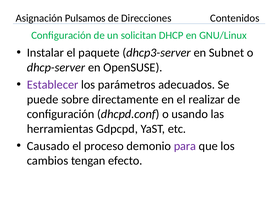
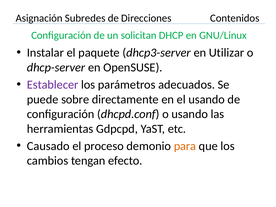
Pulsamos: Pulsamos -> Subredes
Subnet: Subnet -> Utilizar
el realizar: realizar -> usando
para colour: purple -> orange
